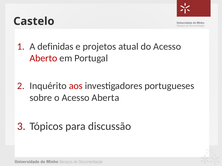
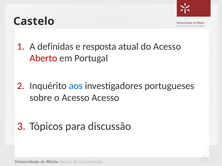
projetos: projetos -> resposta
aos colour: red -> blue
Acesso Aberta: Aberta -> Acesso
